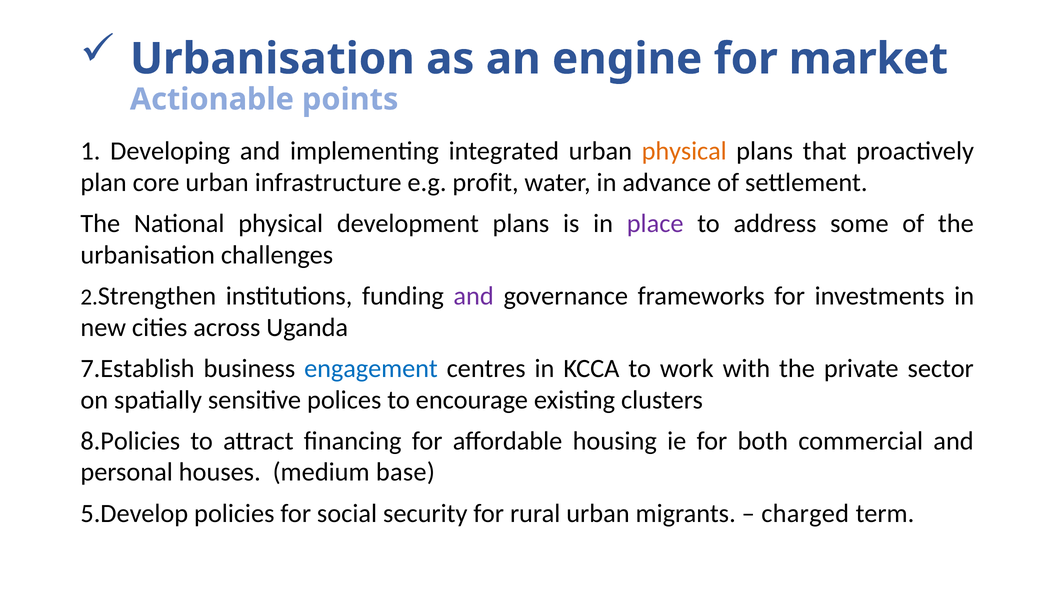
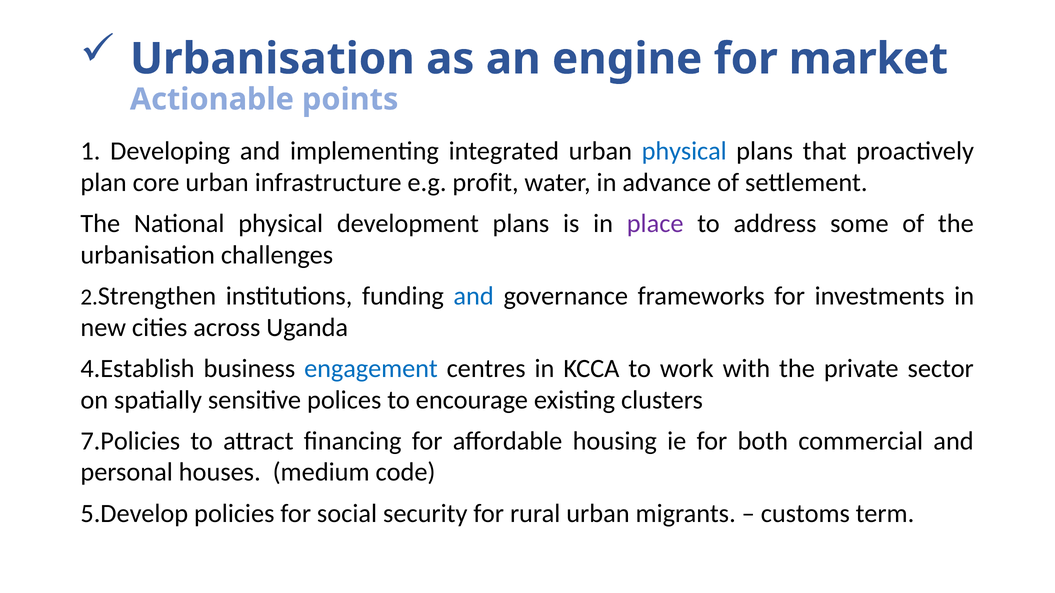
physical at (684, 151) colour: orange -> blue
and at (474, 296) colour: purple -> blue
7.Establish: 7.Establish -> 4.Establish
8.Policies: 8.Policies -> 7.Policies
base: base -> code
charged: charged -> customs
